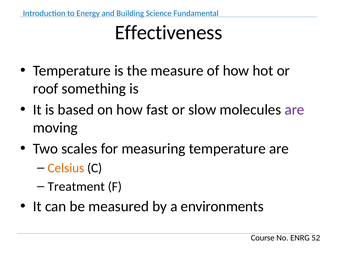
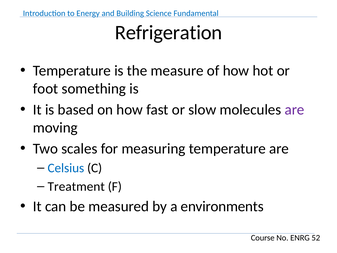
Effectiveness: Effectiveness -> Refrigeration
roof: roof -> foot
Celsius colour: orange -> blue
